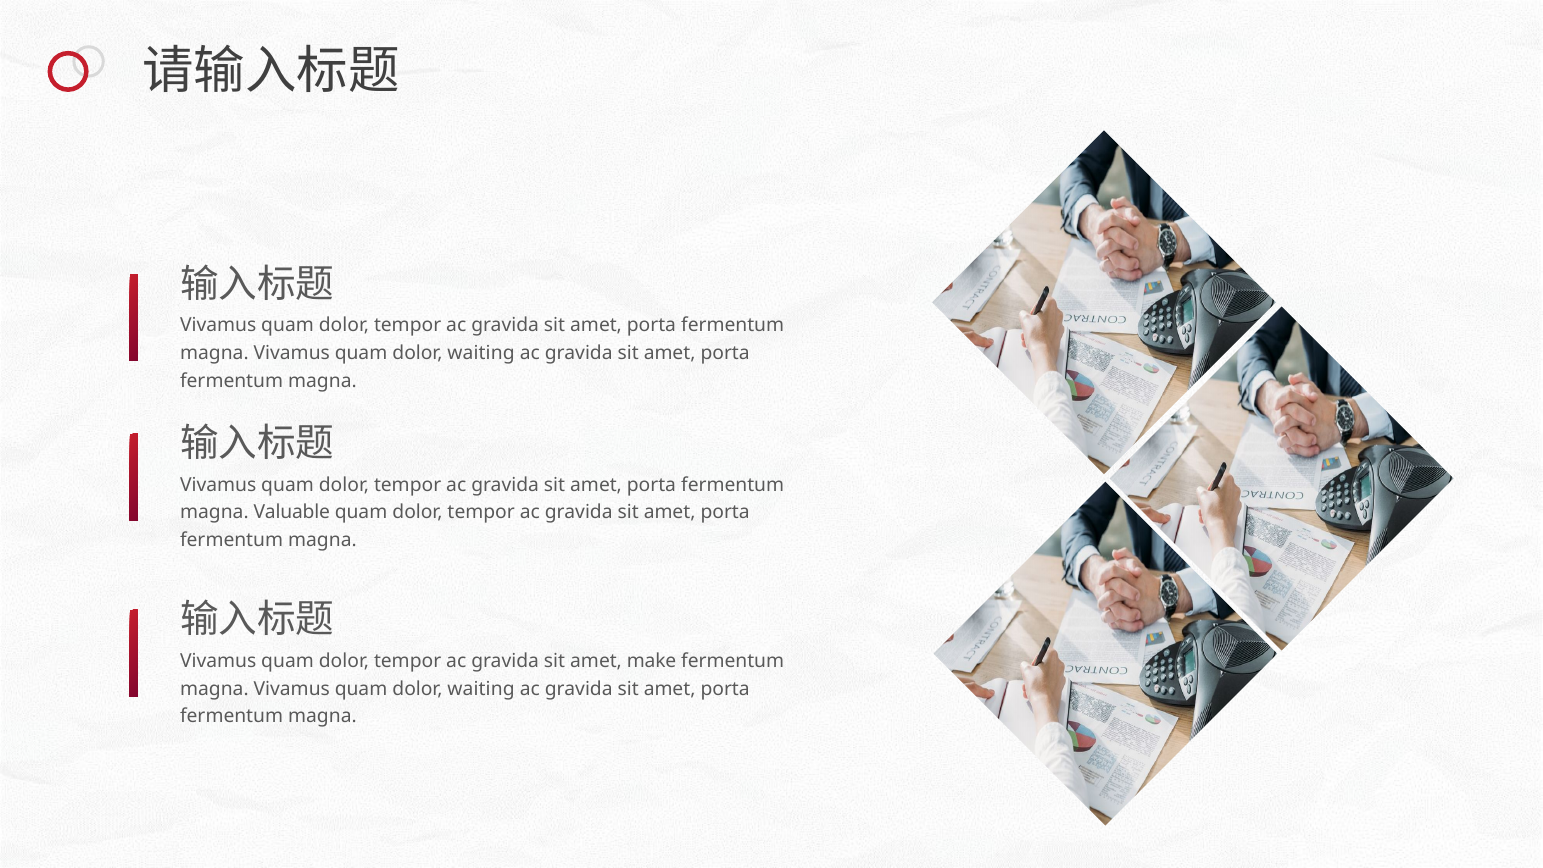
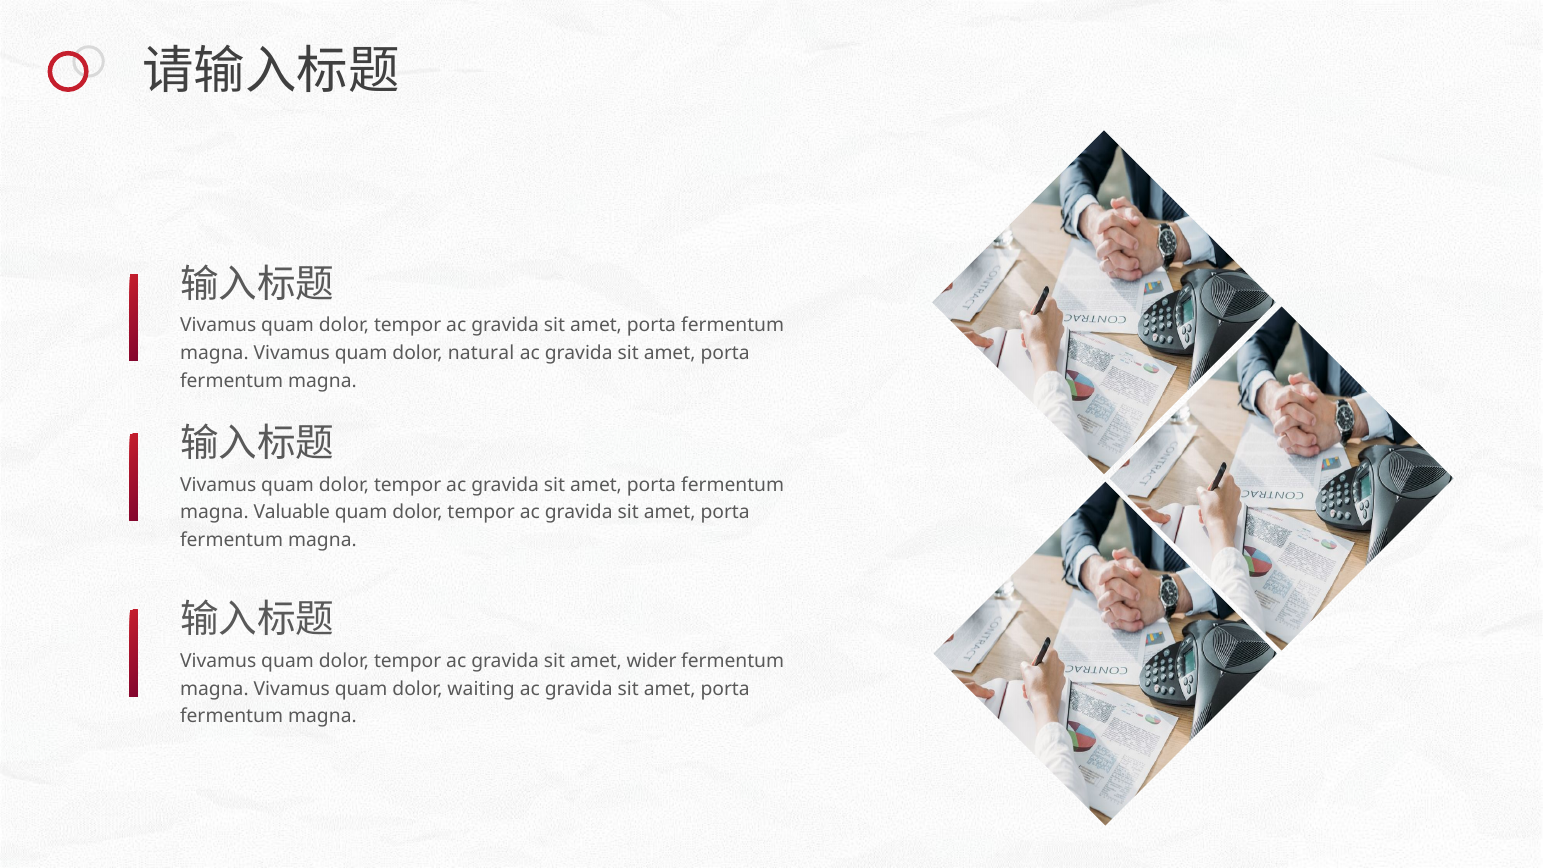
waiting at (481, 353): waiting -> natural
make: make -> wider
